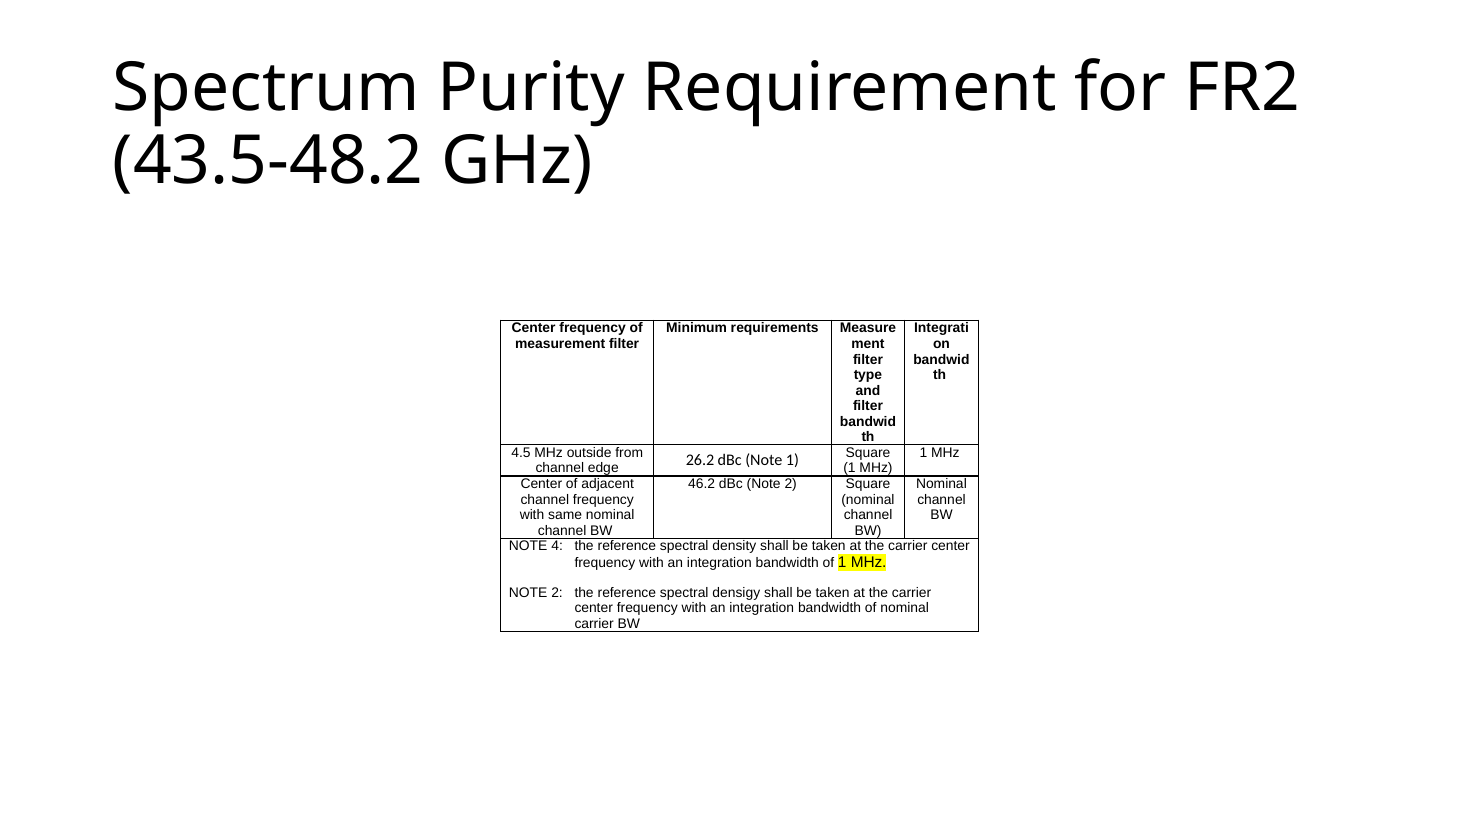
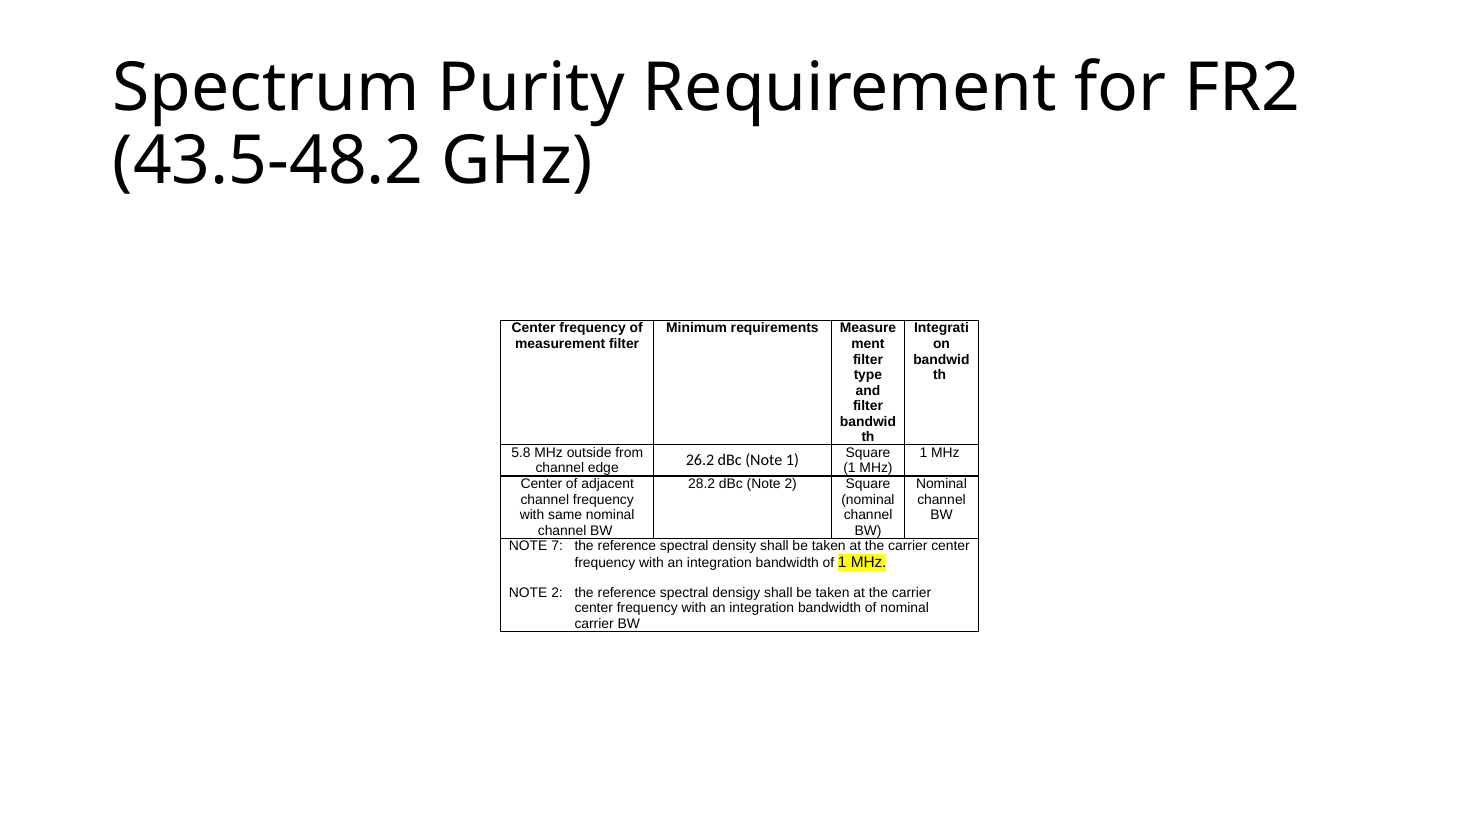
4.5: 4.5 -> 5.8
46.2: 46.2 -> 28.2
4: 4 -> 7
